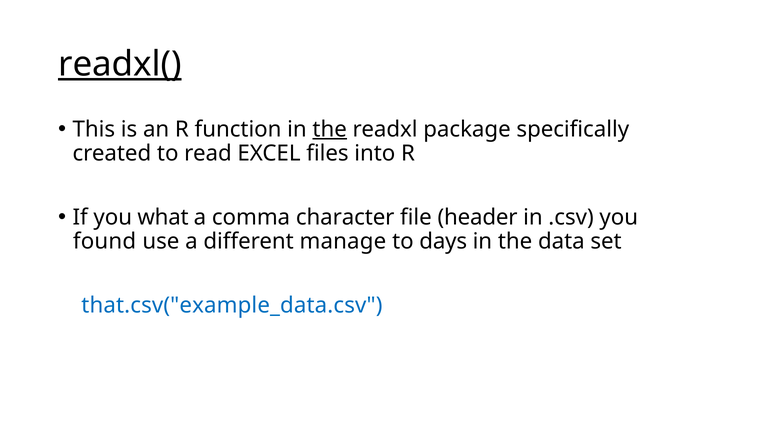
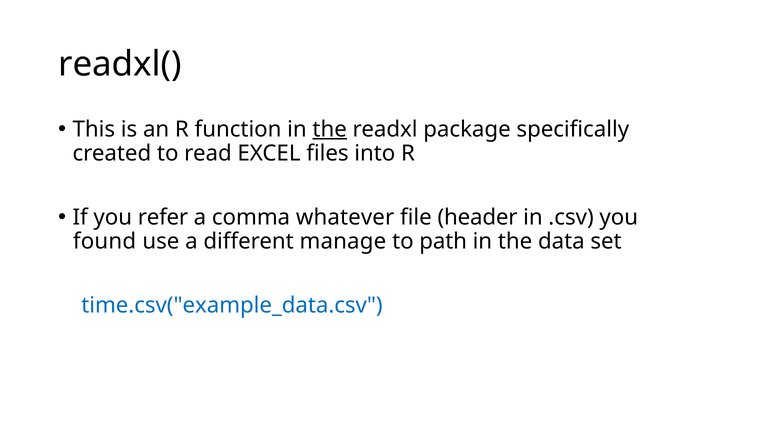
readxl( underline: present -> none
what: what -> refer
character: character -> whatever
days: days -> path
that.csv("example_data.csv: that.csv("example_data.csv -> time.csv("example_data.csv
